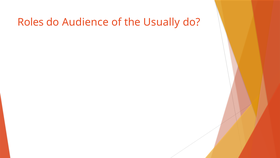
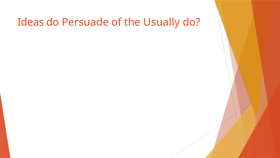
Roles: Roles -> Ideas
Audience: Audience -> Persuade
